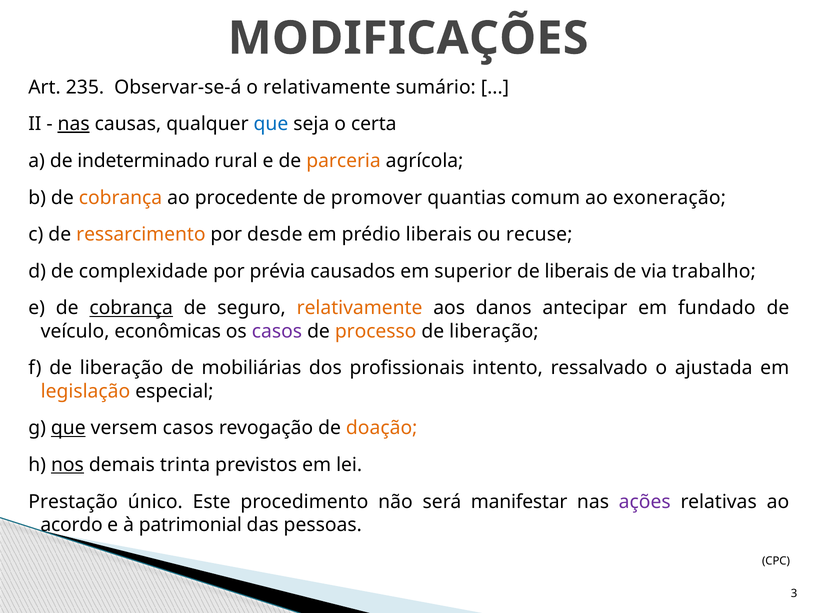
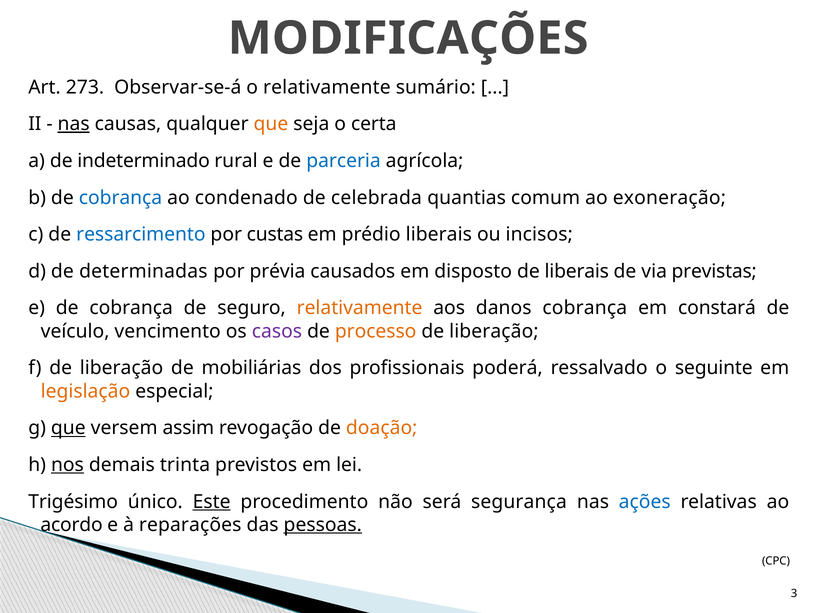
235: 235 -> 273
que at (271, 124) colour: blue -> orange
parceria colour: orange -> blue
cobrança at (120, 198) colour: orange -> blue
procedente: procedente -> condenado
promover: promover -> celebrada
ressarcimento colour: orange -> blue
desde: desde -> custas
recuse: recuse -> incisos
complexidade: complexidade -> determinadas
superior: superior -> disposto
trabalho: trabalho -> previstas
cobrança at (131, 308) underline: present -> none
danos antecipar: antecipar -> cobrança
fundado: fundado -> constará
econômicas: econômicas -> vencimento
intento: intento -> poderá
ajustada: ajustada -> seguinte
versem casos: casos -> assim
Prestação: Prestação -> Trigésimo
Este underline: none -> present
manifestar: manifestar -> segurança
ações colour: purple -> blue
patrimonial: patrimonial -> reparações
pessoas underline: none -> present
